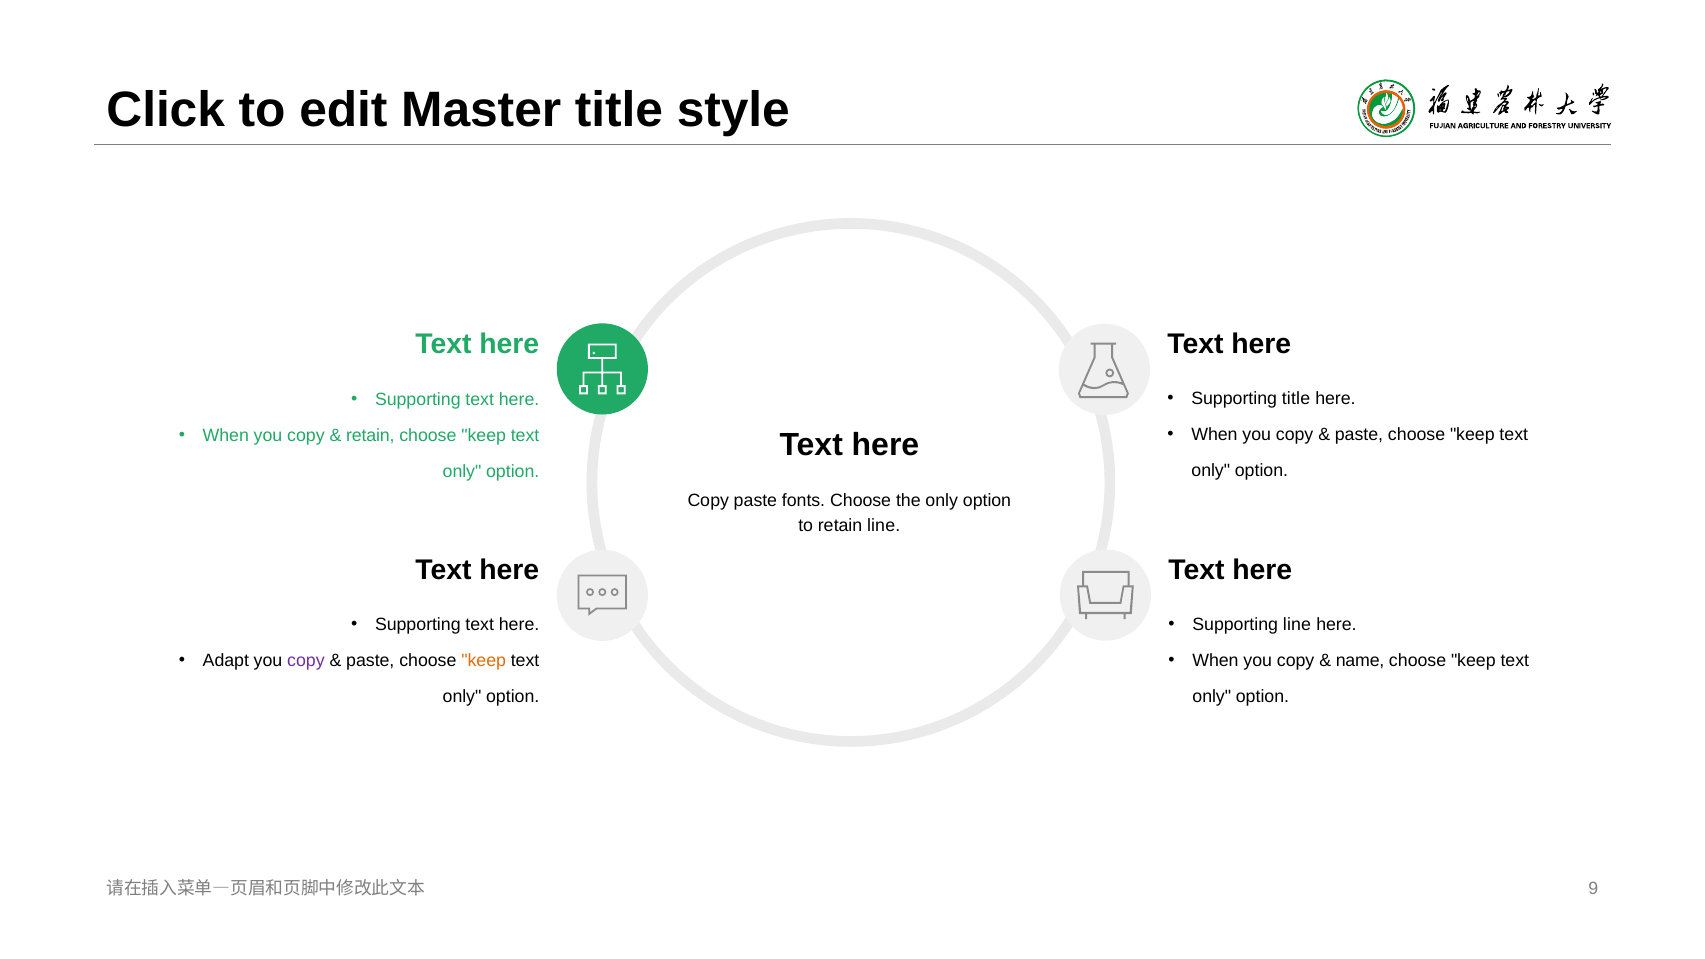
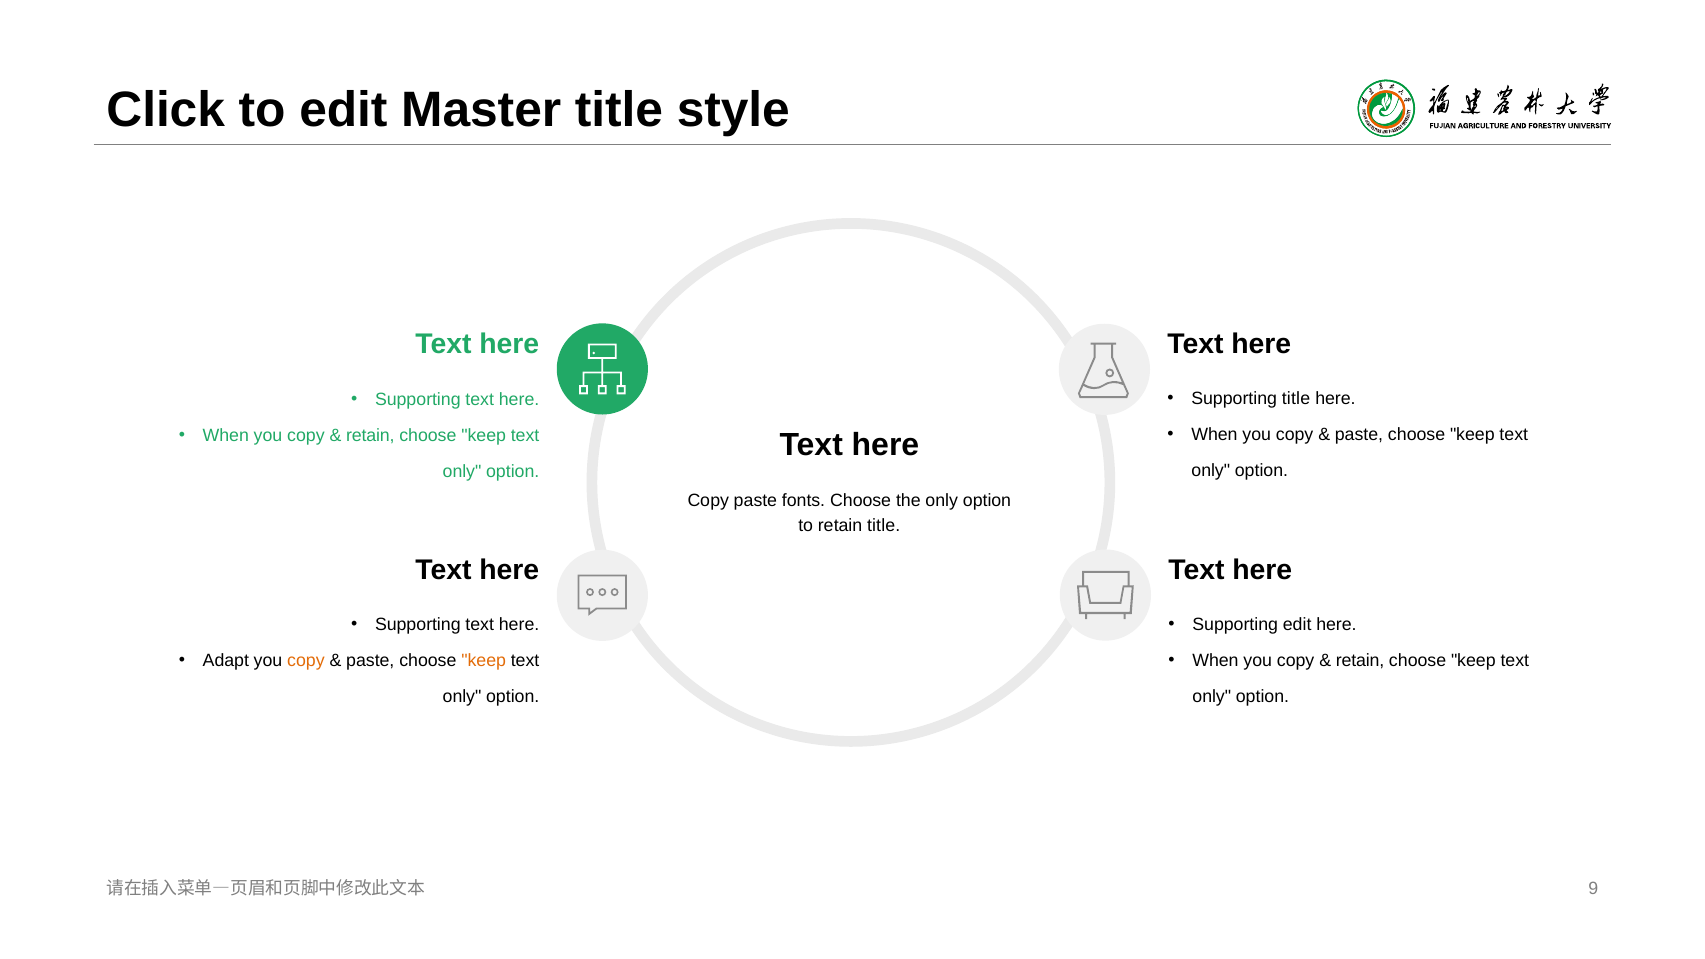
retain line: line -> title
Supporting line: line -> edit
copy at (306, 661) colour: purple -> orange
name at (1360, 661): name -> retain
